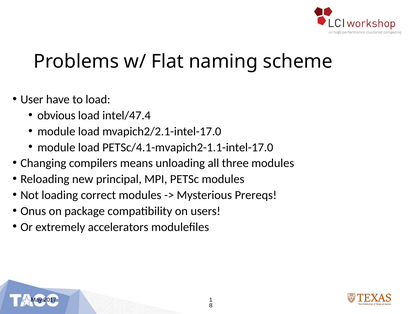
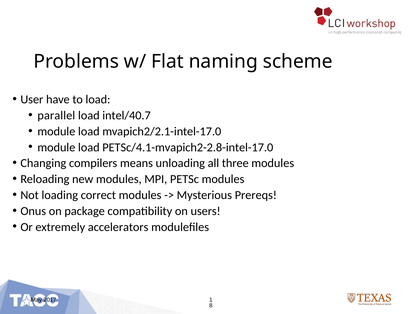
obvious: obvious -> parallel
intel/47.4: intel/47.4 -> intel/40.7
PETSc/4.1-mvapich2-1.1-intel-17.0: PETSc/4.1-mvapich2-1.1-intel-17.0 -> PETSc/4.1-mvapich2-2.8-intel-17.0
new principal: principal -> modules
